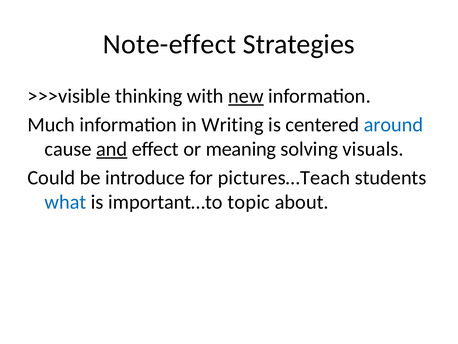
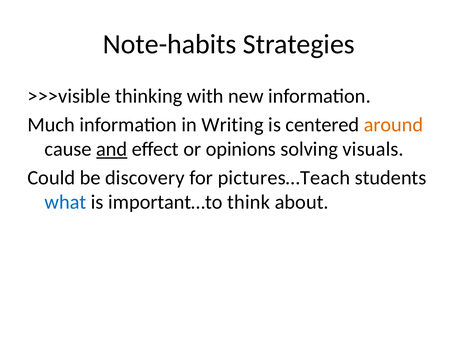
Note-effect: Note-effect -> Note-habits
new underline: present -> none
around colour: blue -> orange
meaning: meaning -> opinions
introduce: introduce -> discovery
topic: topic -> think
